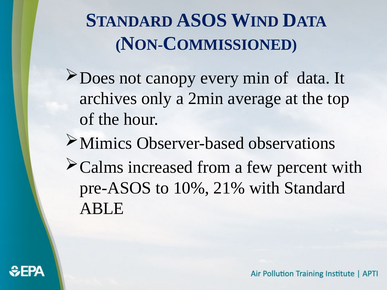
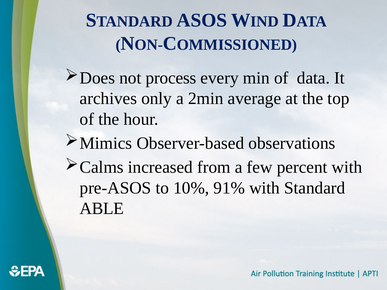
canopy: canopy -> process
21%: 21% -> 91%
